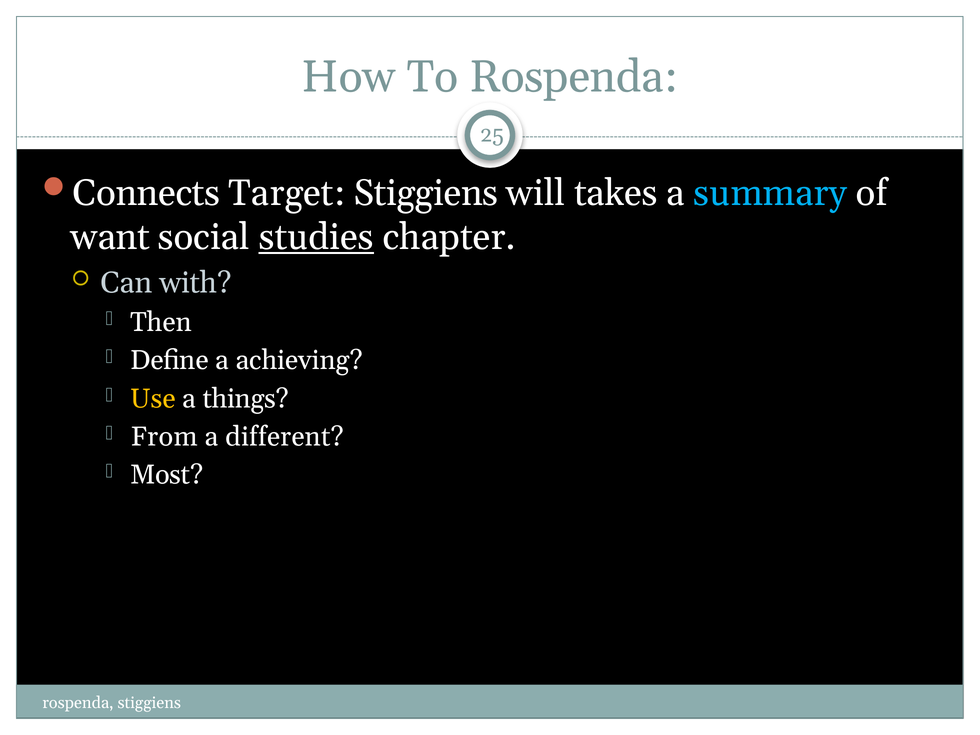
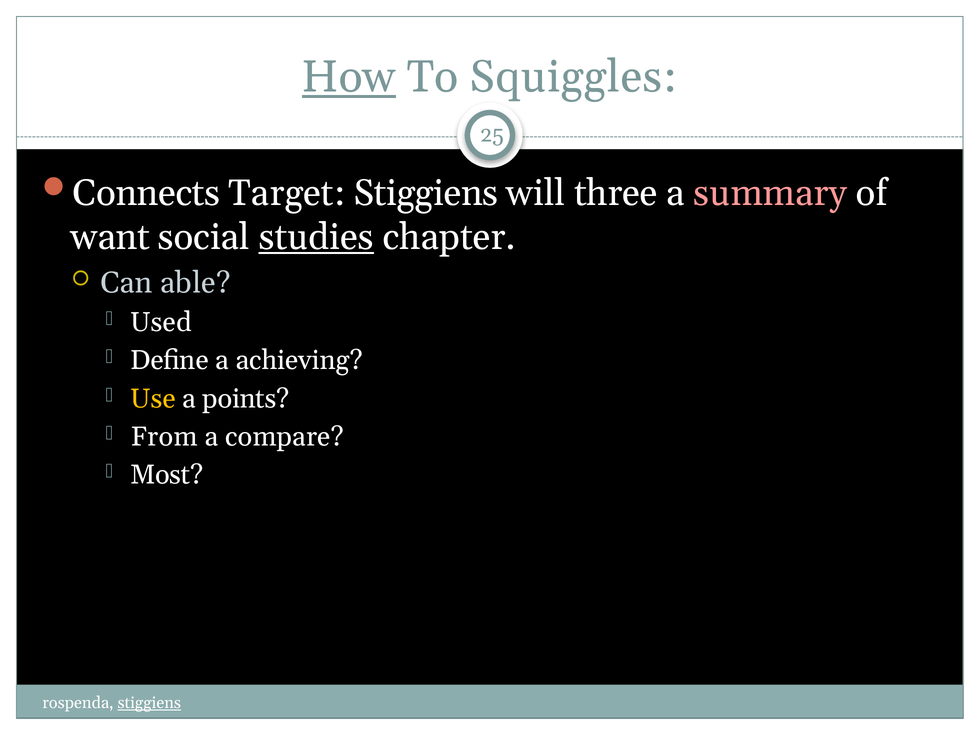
How underline: none -> present
To Rospenda: Rospenda -> Squiggles
takes: takes -> three
summary colour: light blue -> pink
with: with -> able
Then: Then -> Used
things: things -> points
different: different -> compare
stiggiens at (149, 703) underline: none -> present
